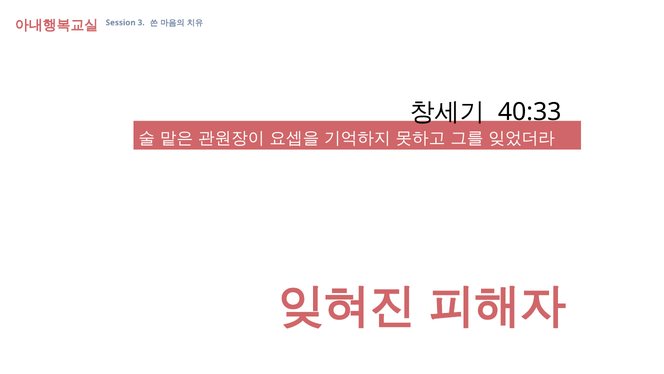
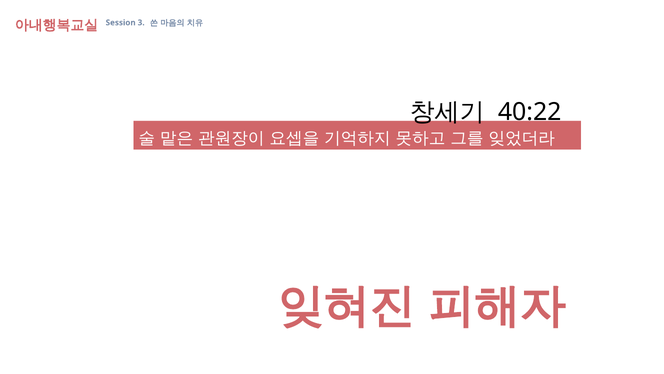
40:33: 40:33 -> 40:22
